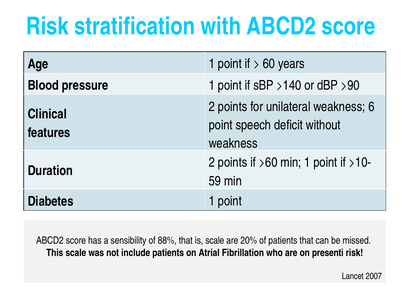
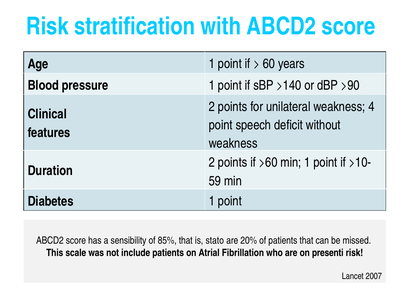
6: 6 -> 4
88%: 88% -> 85%
is scale: scale -> stato
